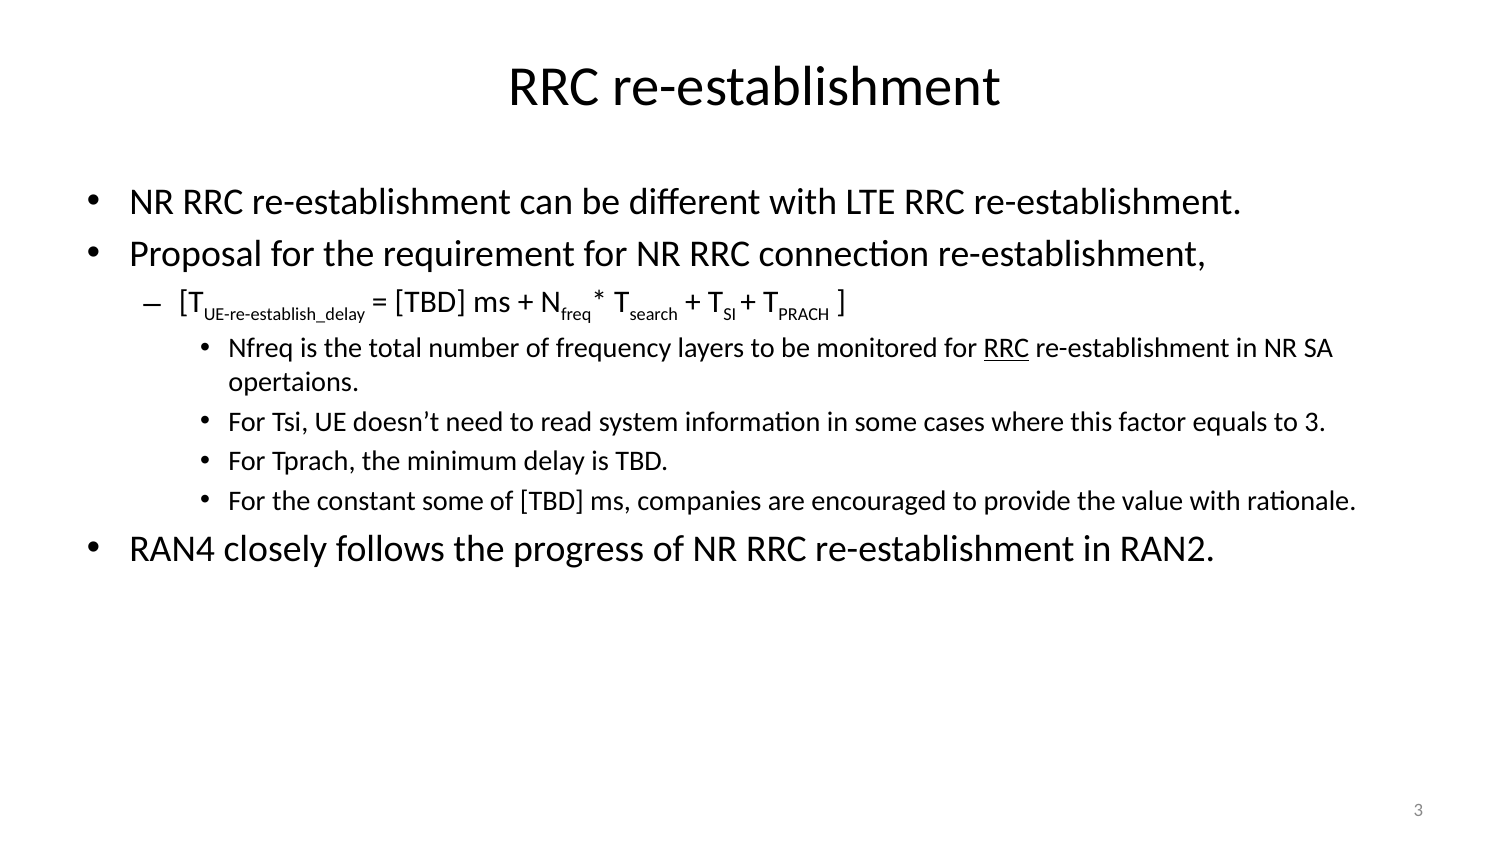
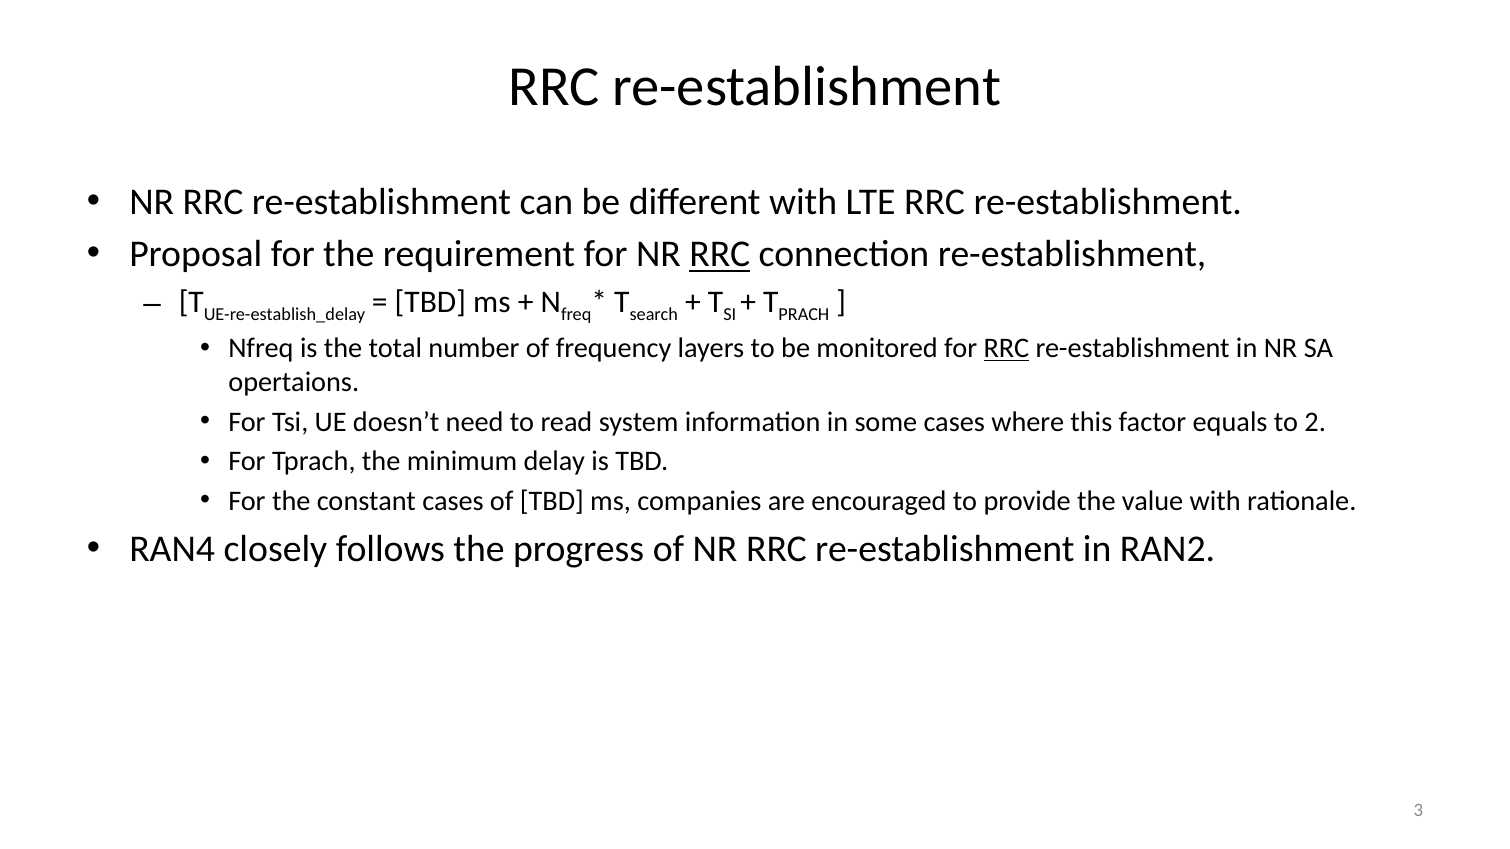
RRC at (720, 255) underline: none -> present
to 3: 3 -> 2
constant some: some -> cases
